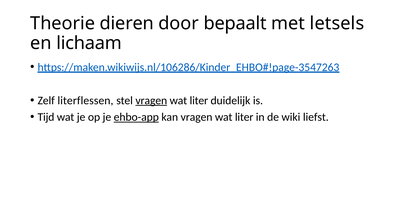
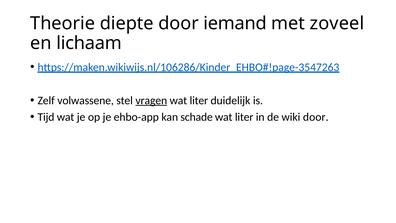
dieren: dieren -> diepte
bepaalt: bepaalt -> iemand
letsels: letsels -> zoveel
literflessen: literflessen -> volwassene
ehbo-app underline: present -> none
kan vragen: vragen -> schade
wiki liefst: liefst -> door
